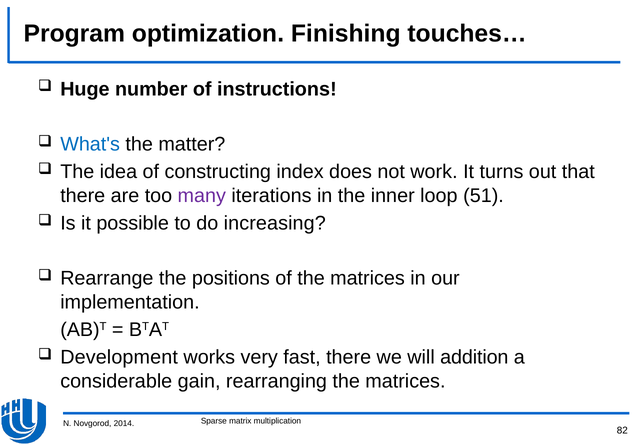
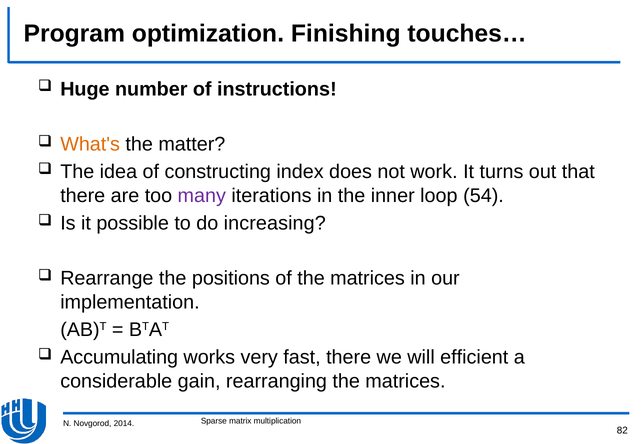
What's colour: blue -> orange
51: 51 -> 54
Development: Development -> Accumulating
addition: addition -> efficient
